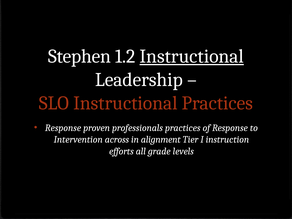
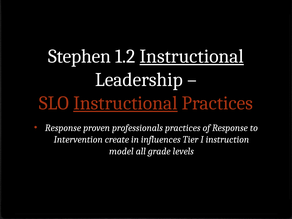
Instructional at (125, 103) underline: none -> present
across: across -> create
alignment: alignment -> influences
efforts: efforts -> model
